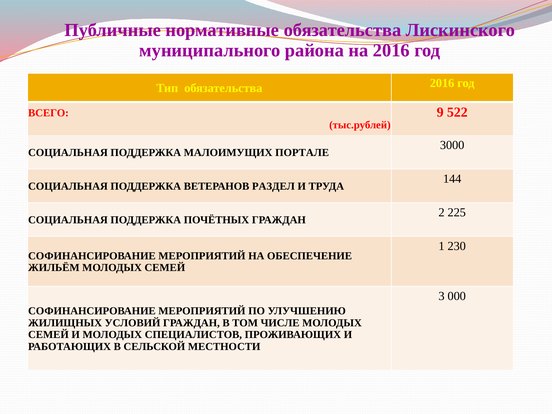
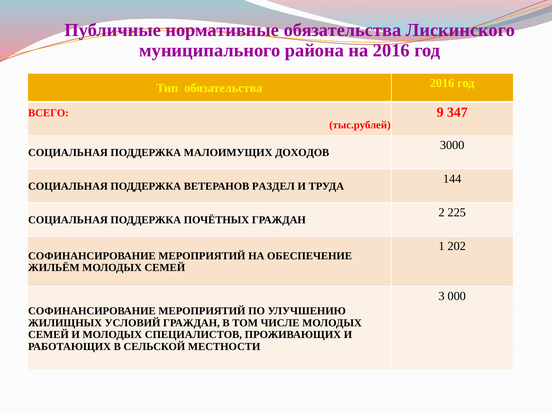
522: 522 -> 347
ПОРТАЛЕ: ПОРТАЛЕ -> ДОХОДОВ
230: 230 -> 202
